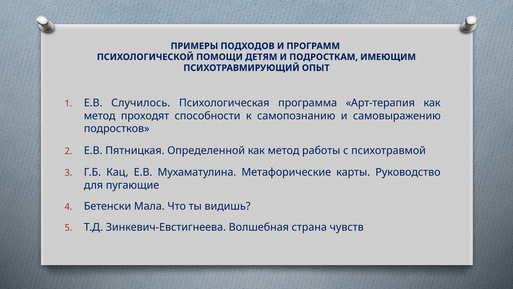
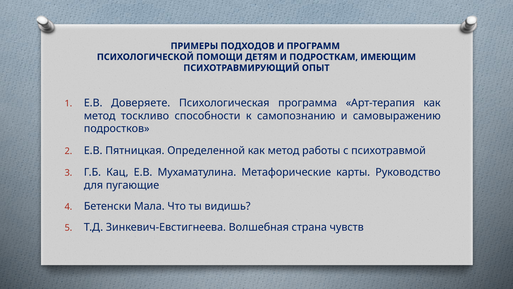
Случилось: Случилось -> Доверяете
проходят: проходят -> тоскливо
